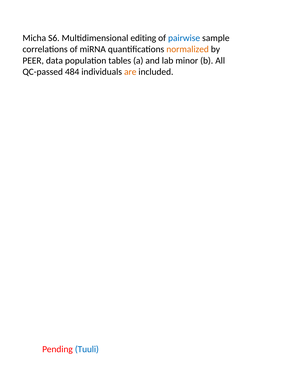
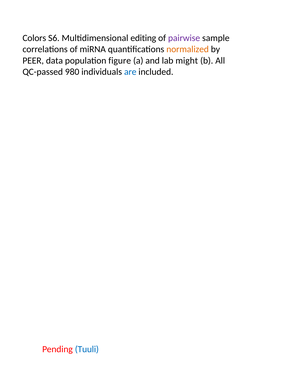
Micha: Micha -> Colors
pairwise colour: blue -> purple
tables: tables -> figure
minor: minor -> might
484: 484 -> 980
are colour: orange -> blue
